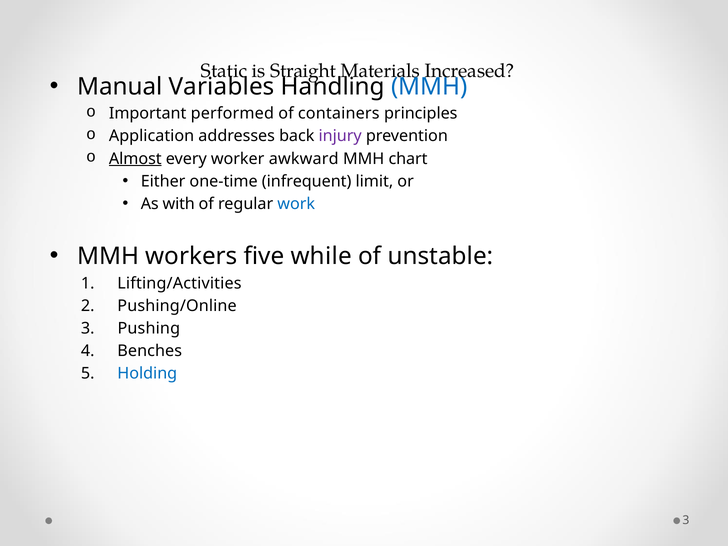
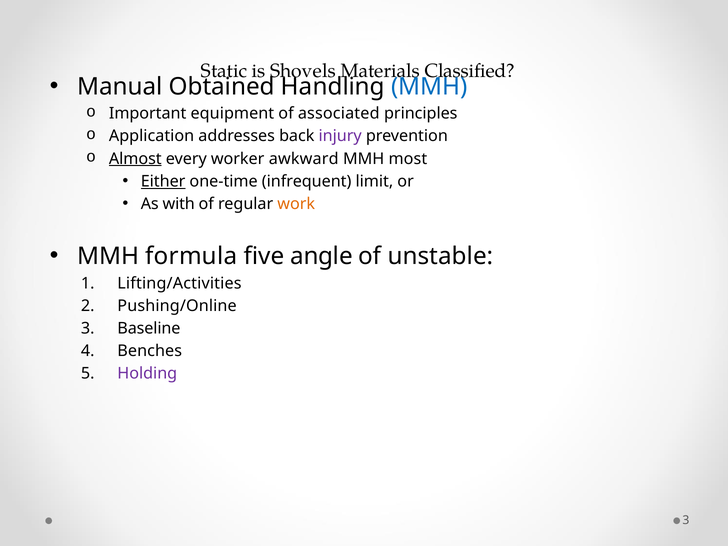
Straight: Straight -> Shovels
Increased: Increased -> Classified
Variables: Variables -> Obtained
performed: performed -> equipment
containers: containers -> associated
chart: chart -> most
Either underline: none -> present
work colour: blue -> orange
workers: workers -> formula
while: while -> angle
Pushing: Pushing -> Baseline
Holding colour: blue -> purple
